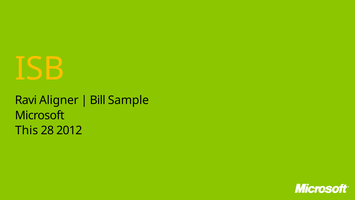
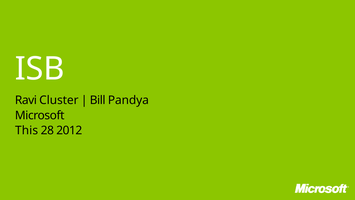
ISB colour: yellow -> white
Aligner: Aligner -> Cluster
Sample: Sample -> Pandya
